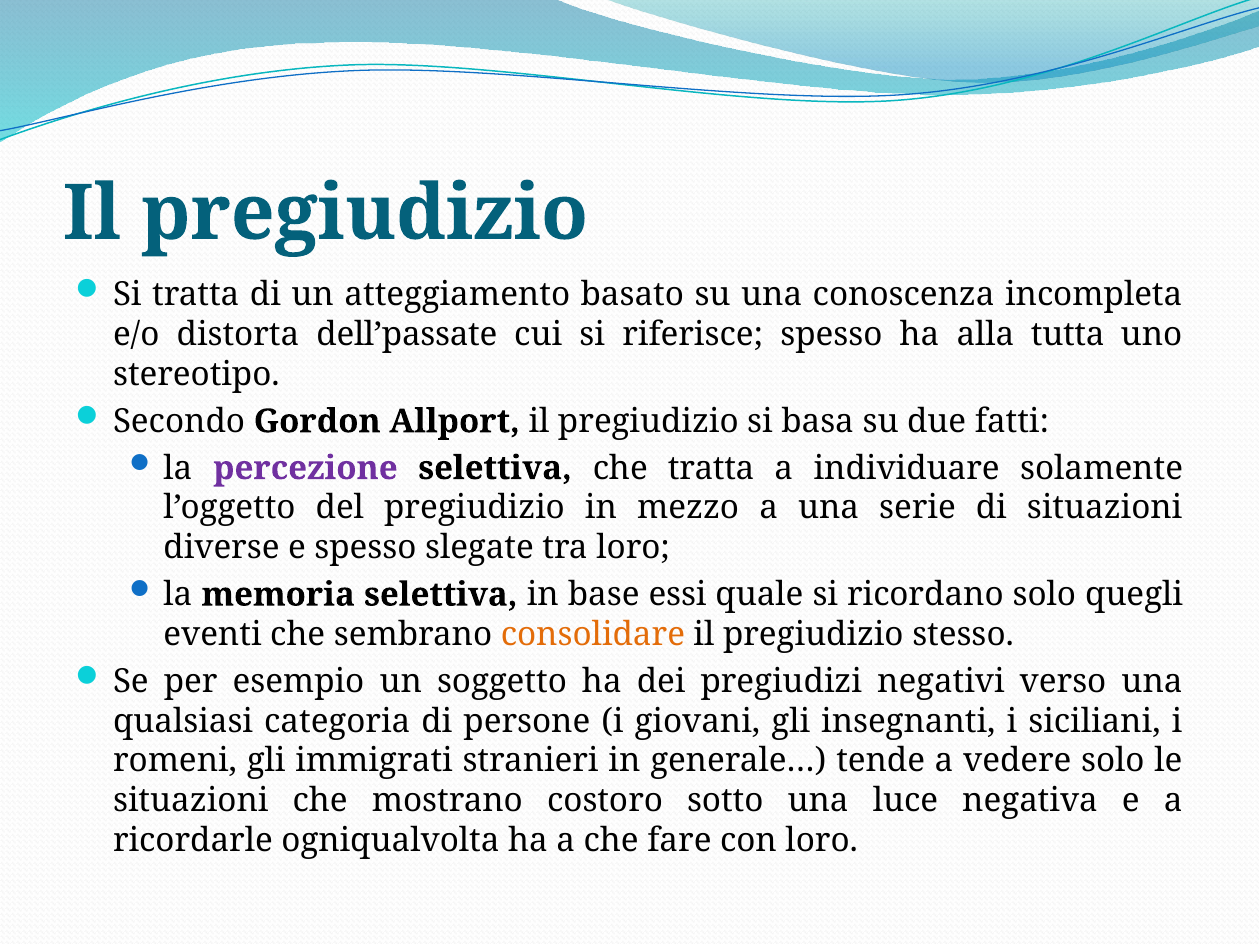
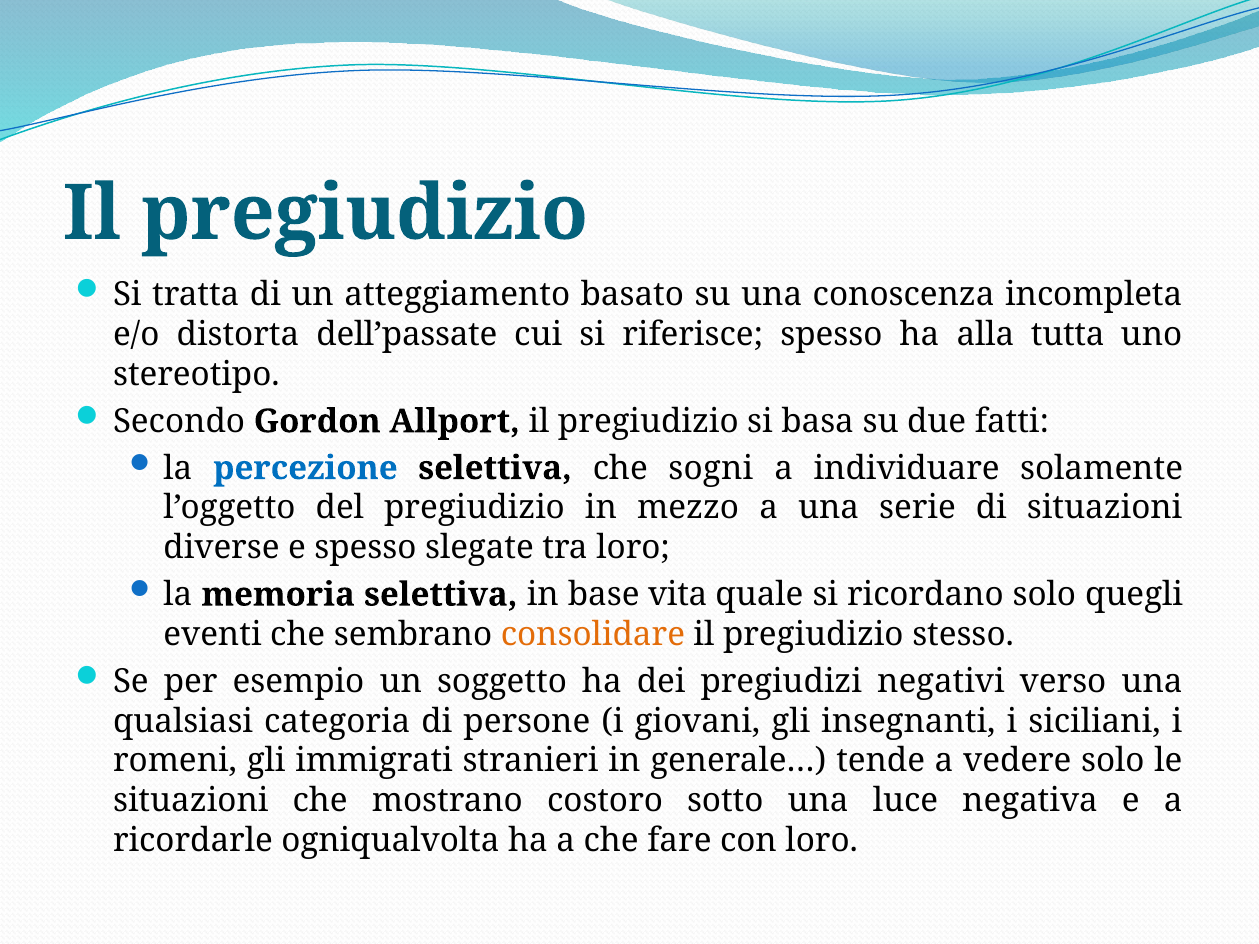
percezione colour: purple -> blue
che tratta: tratta -> sogni
essi: essi -> vita
